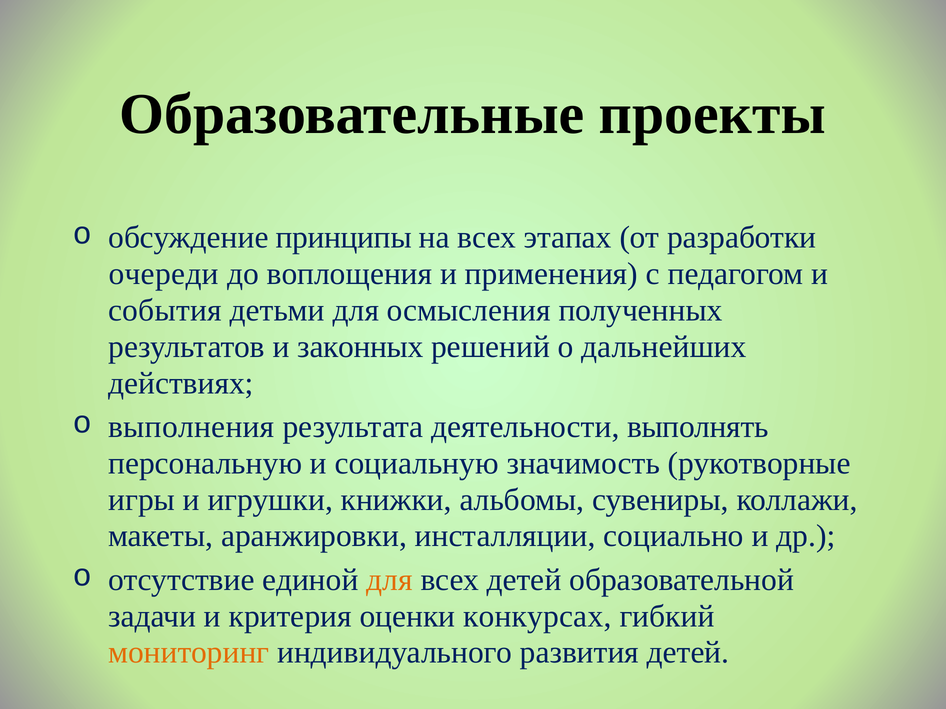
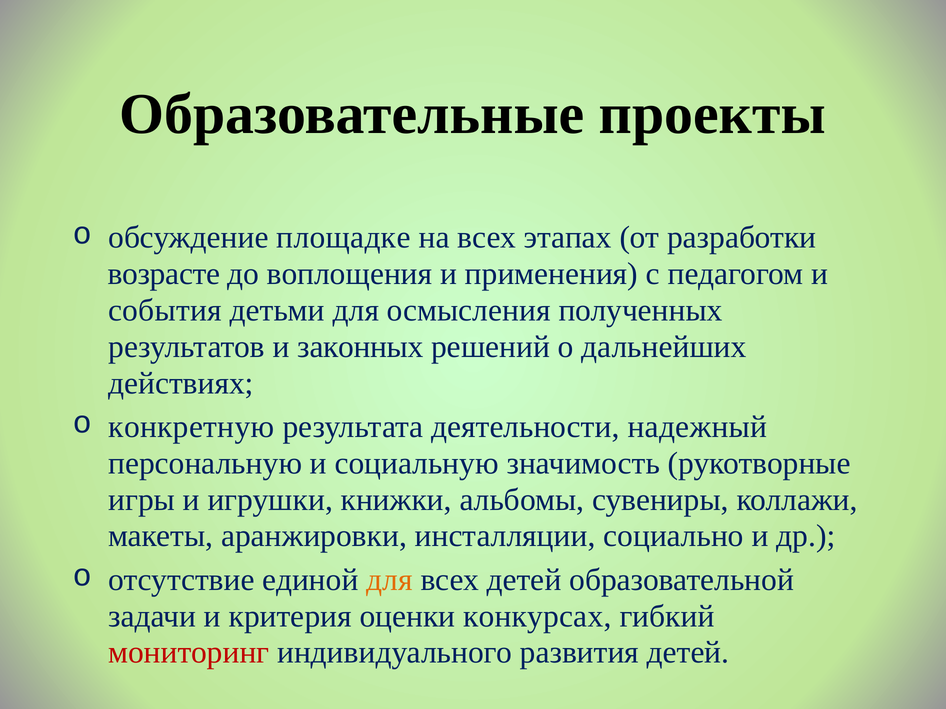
принципы: принципы -> площадке
очереди: очереди -> возрасте
выполнения: выполнения -> конкретную
выполнять: выполнять -> надежный
мониторинг colour: orange -> red
